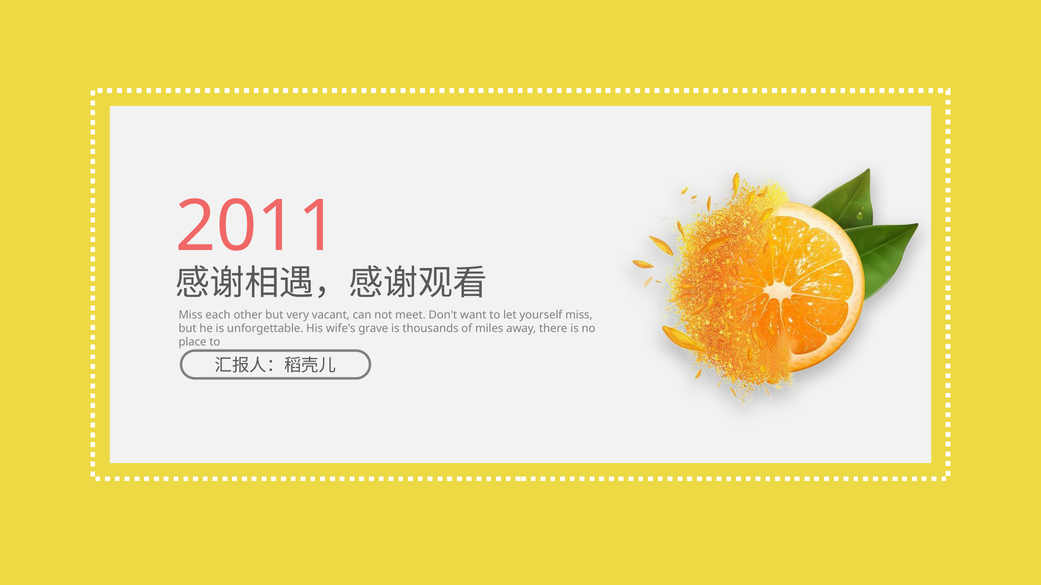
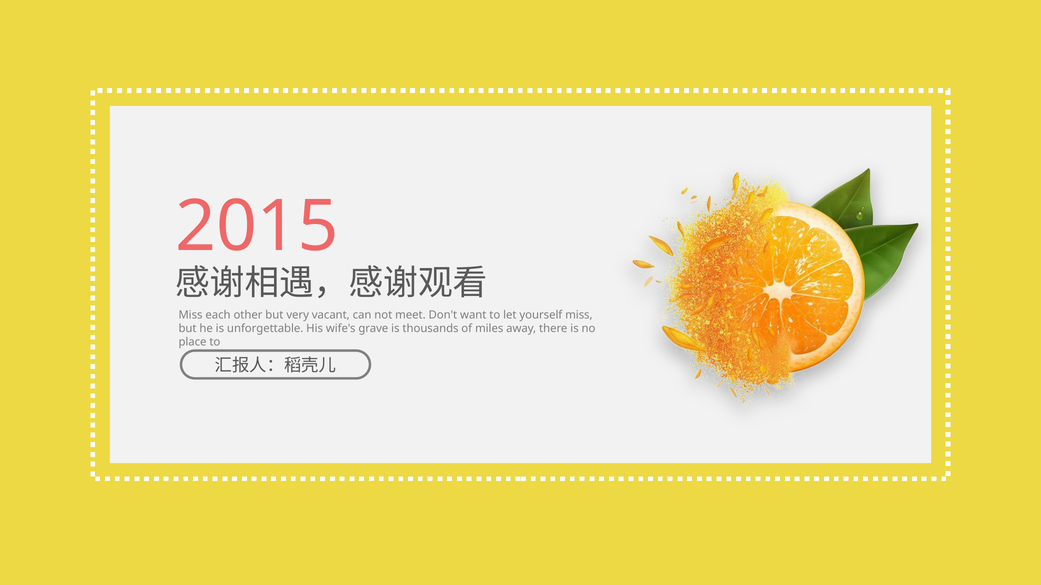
2011: 2011 -> 2015
